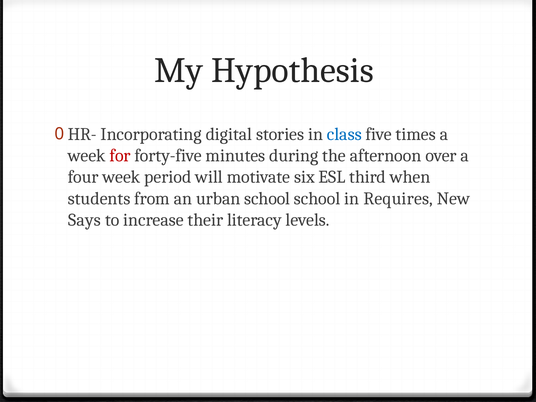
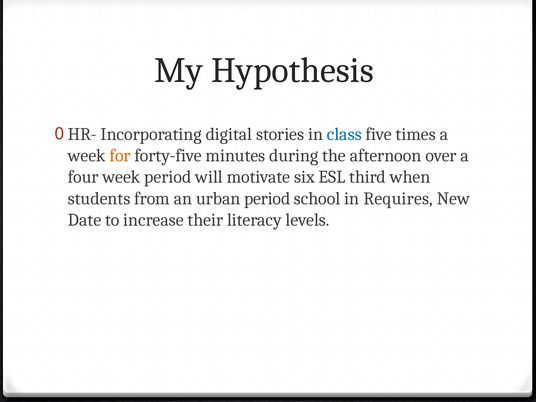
for colour: red -> orange
urban school: school -> period
Says: Says -> Date
